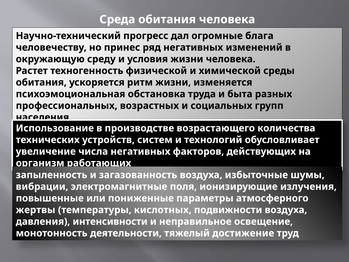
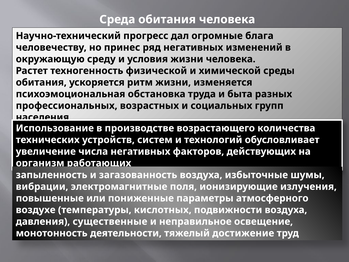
жертвы: жертвы -> воздухе
интенсивности: интенсивности -> существенные
